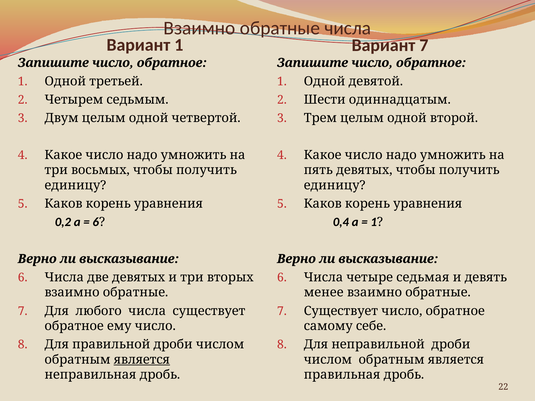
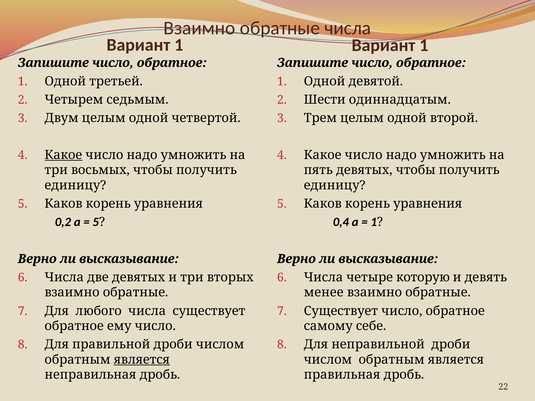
1 Вариант 7: 7 -> 1
Какое at (63, 155) underline: none -> present
6 at (96, 222): 6 -> 5
седьмая: седьмая -> которую
